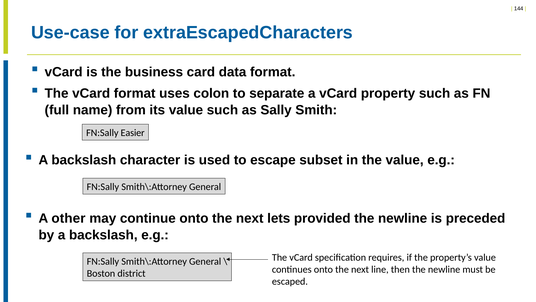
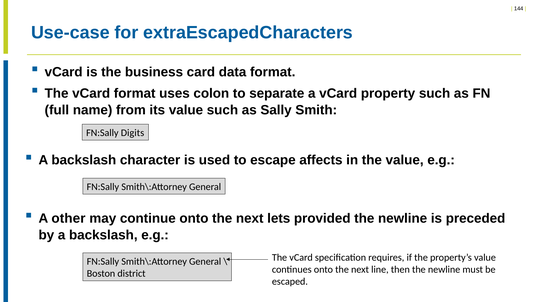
Easier: Easier -> Digits
subset: subset -> affects
